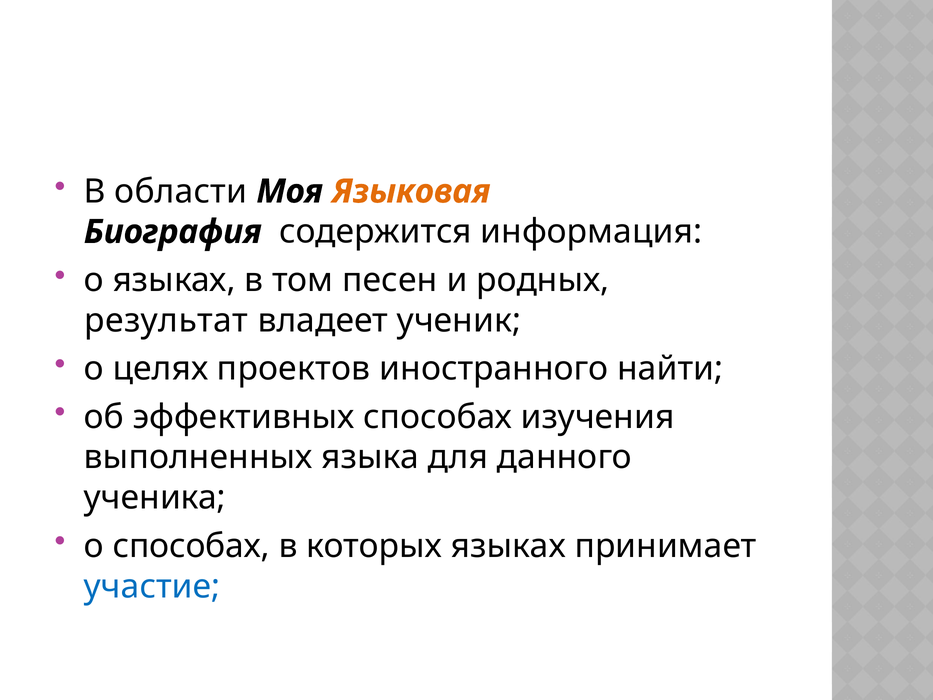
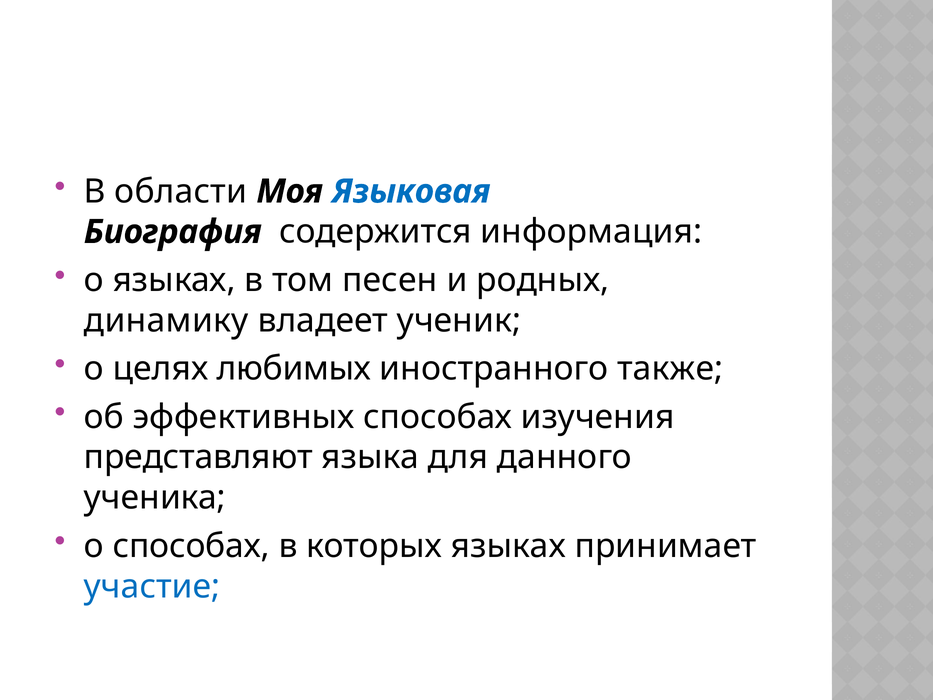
Языковая colour: orange -> blue
результат: результат -> динамику
проектов: проектов -> любимых
найти: найти -> также
выполненных: выполненных -> представляют
